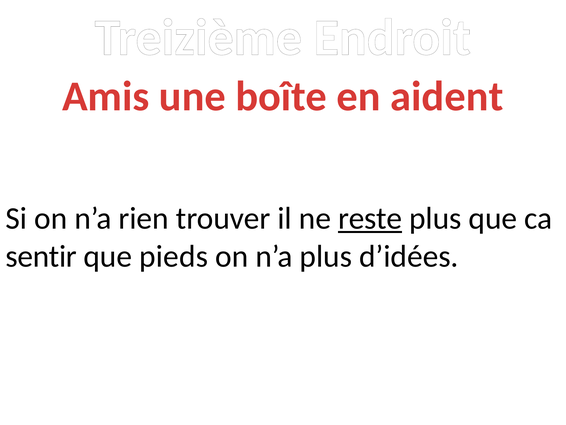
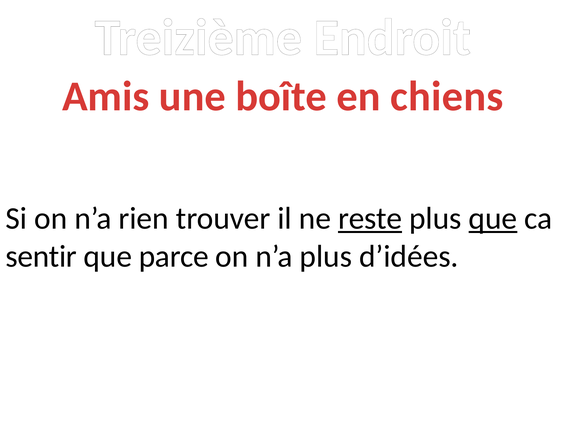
aident: aident -> chiens
que at (493, 218) underline: none -> present
pieds: pieds -> parce
